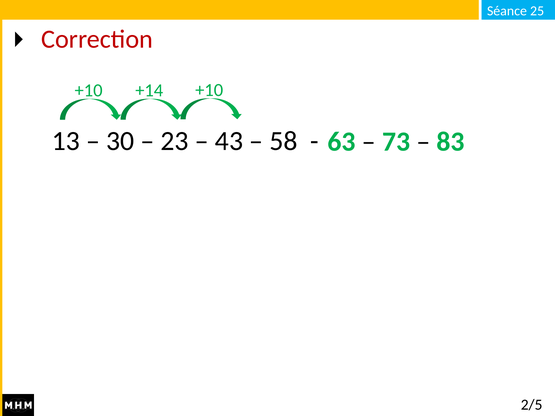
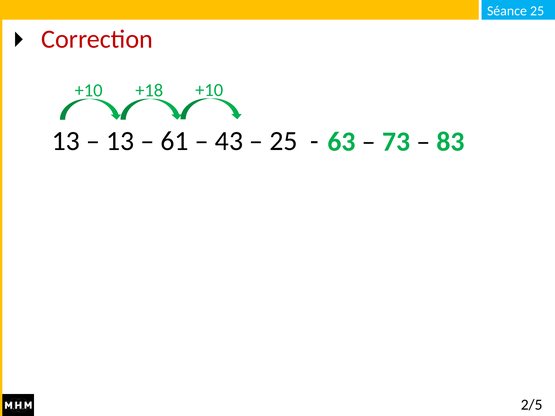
+14: +14 -> +18
30 at (120, 141): 30 -> 13
23: 23 -> 61
58 at (283, 141): 58 -> 25
